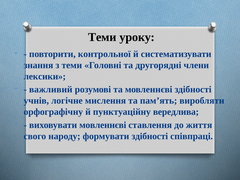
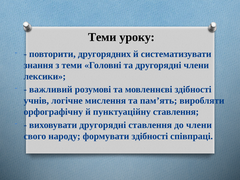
контрольної: контрольної -> другорядних
пунктуаційну вередлива: вередлива -> ставлення
виховувати мовленнєві: мовленнєві -> другорядні
до життя: життя -> члени
